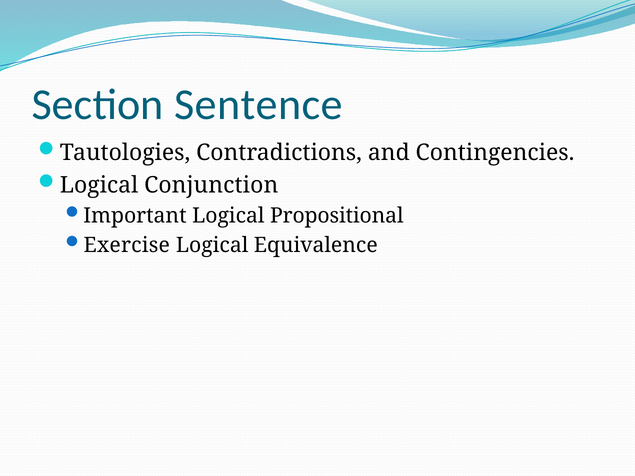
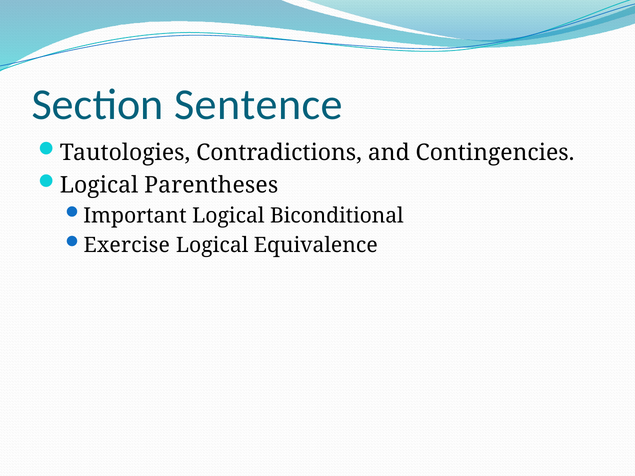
Conjunction: Conjunction -> Parentheses
Propositional: Propositional -> Biconditional
